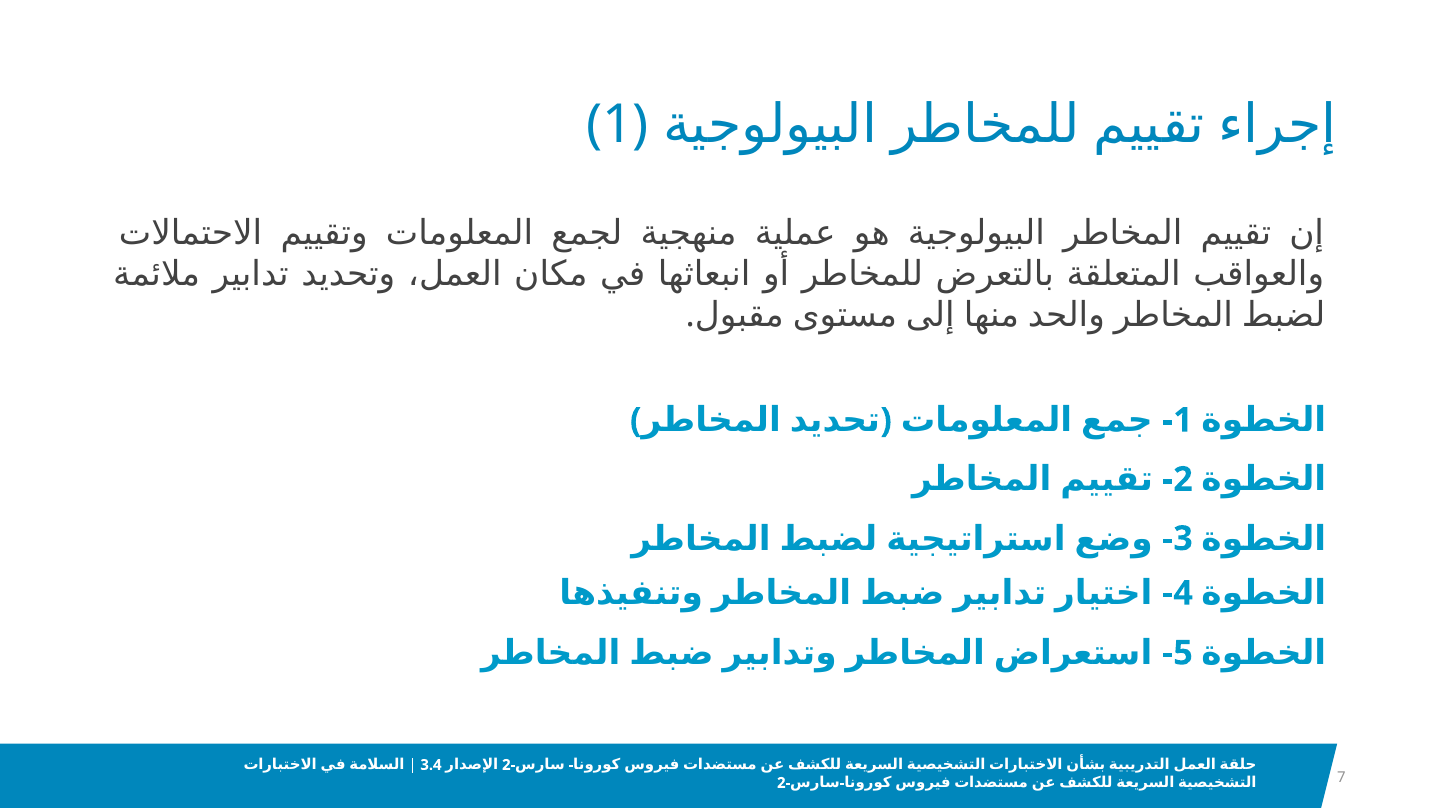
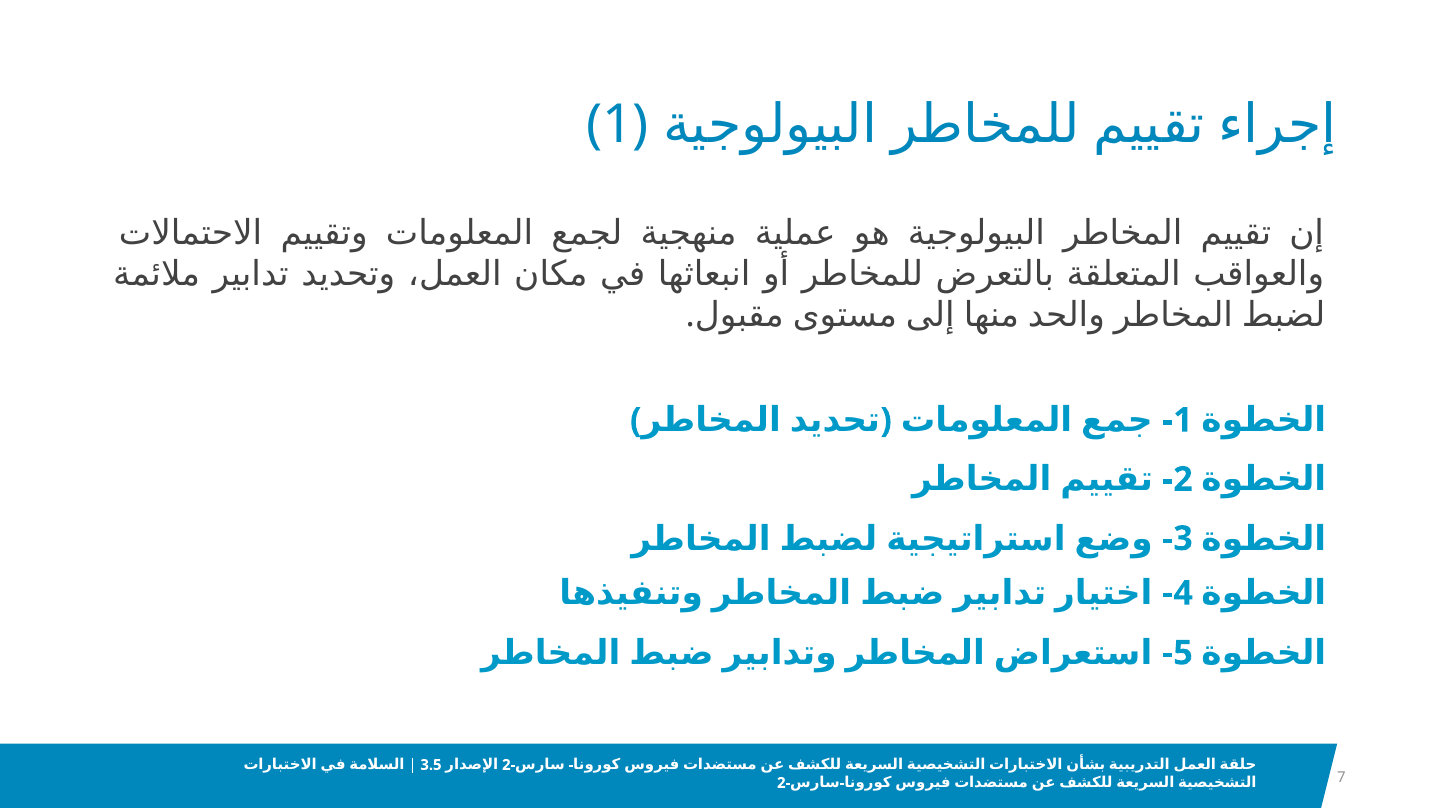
3.4: 3.4 -> 3.5
